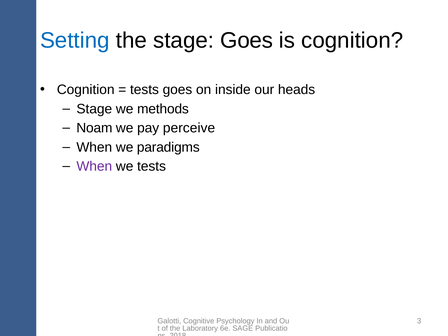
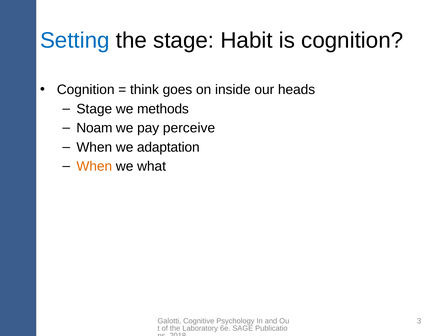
stage Goes: Goes -> Habit
tests at (144, 90): tests -> think
paradigms: paradigms -> adaptation
When at (94, 166) colour: purple -> orange
we tests: tests -> what
